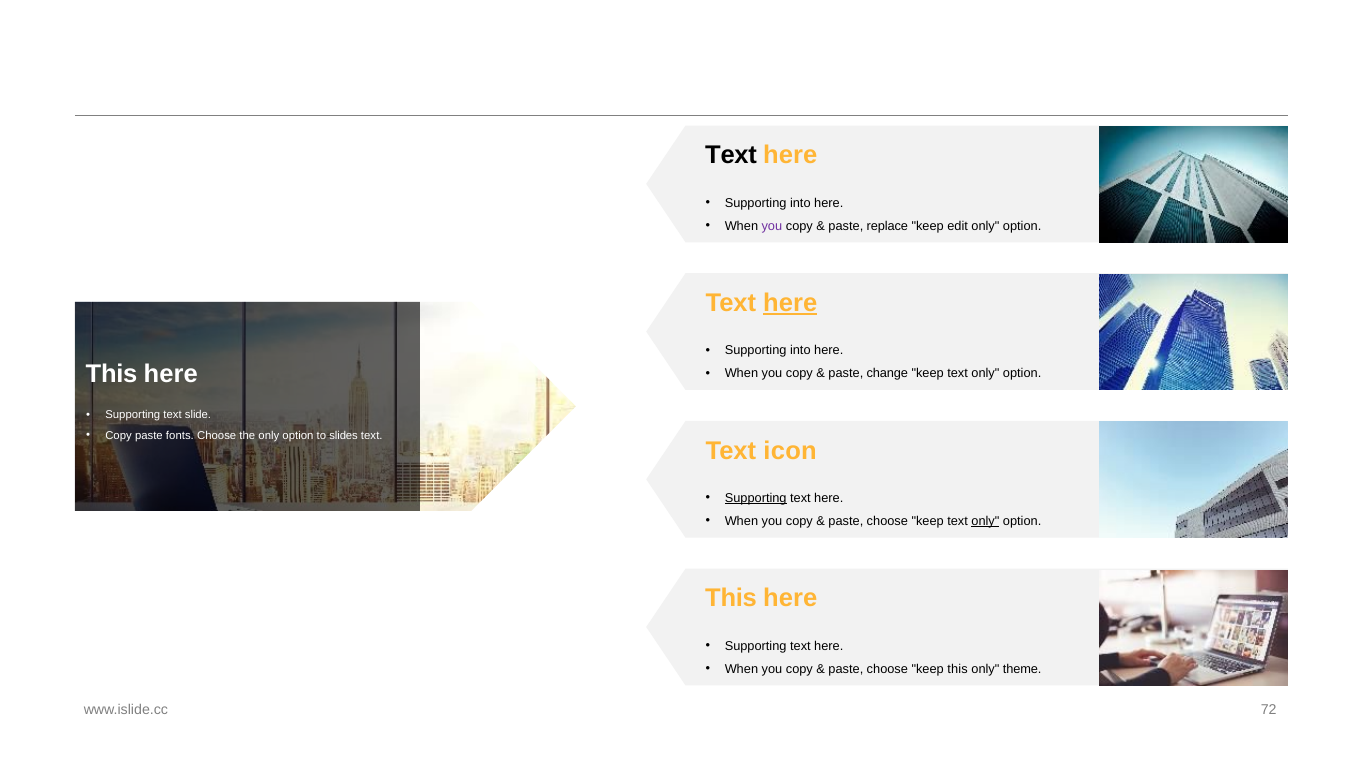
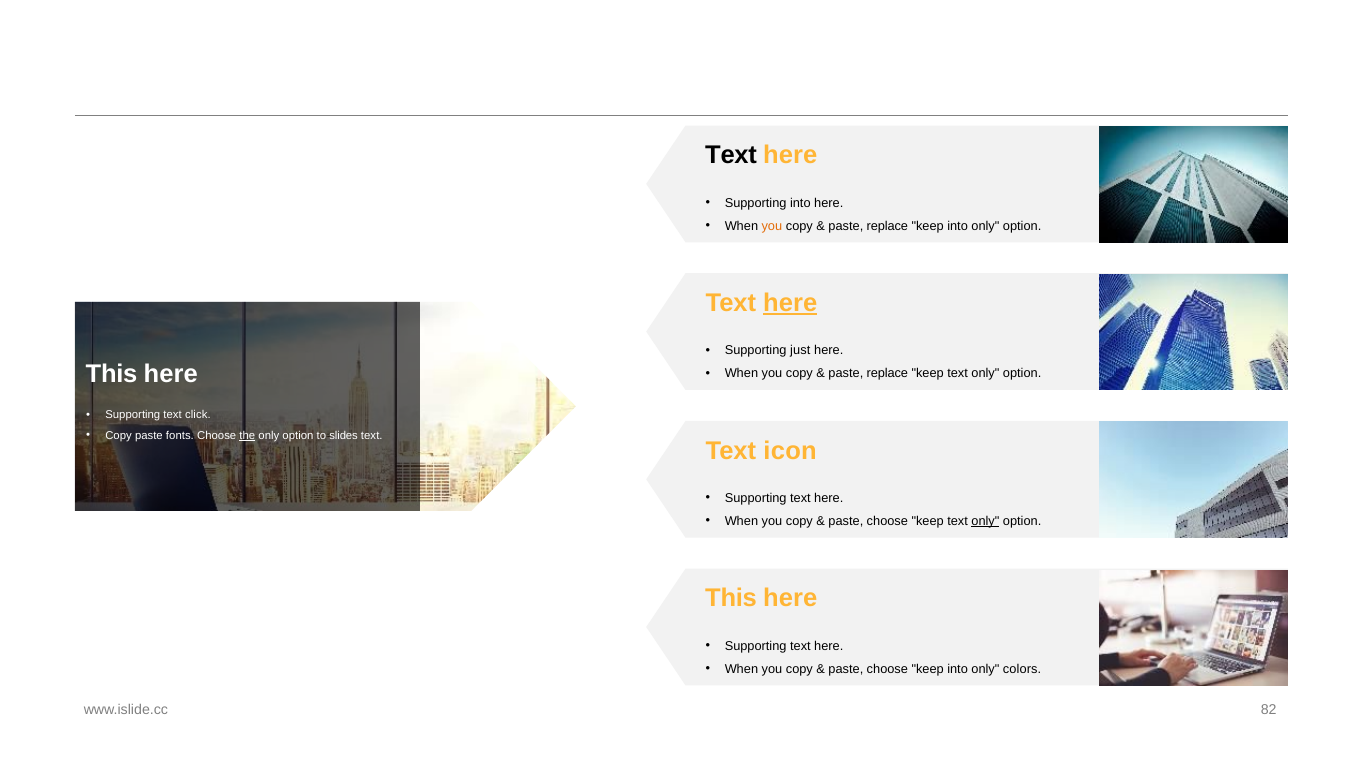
you at (772, 226) colour: purple -> orange
edit at (958, 226): edit -> into
into at (800, 351): into -> just
change at (887, 374): change -> replace
slide: slide -> click
the underline: none -> present
Supporting at (756, 499) underline: present -> none
choose keep this: this -> into
theme: theme -> colors
72: 72 -> 82
